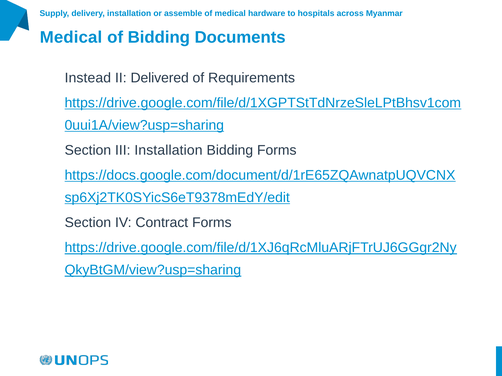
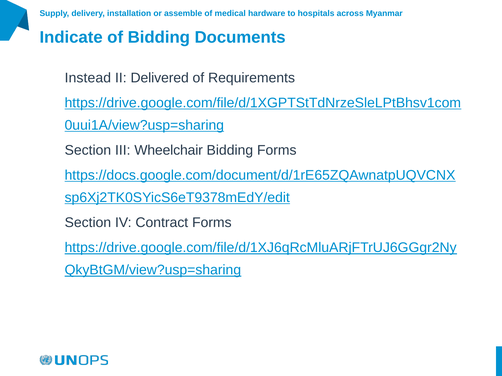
Medical at (71, 37): Medical -> Indicate
III Installation: Installation -> Wheelchair
